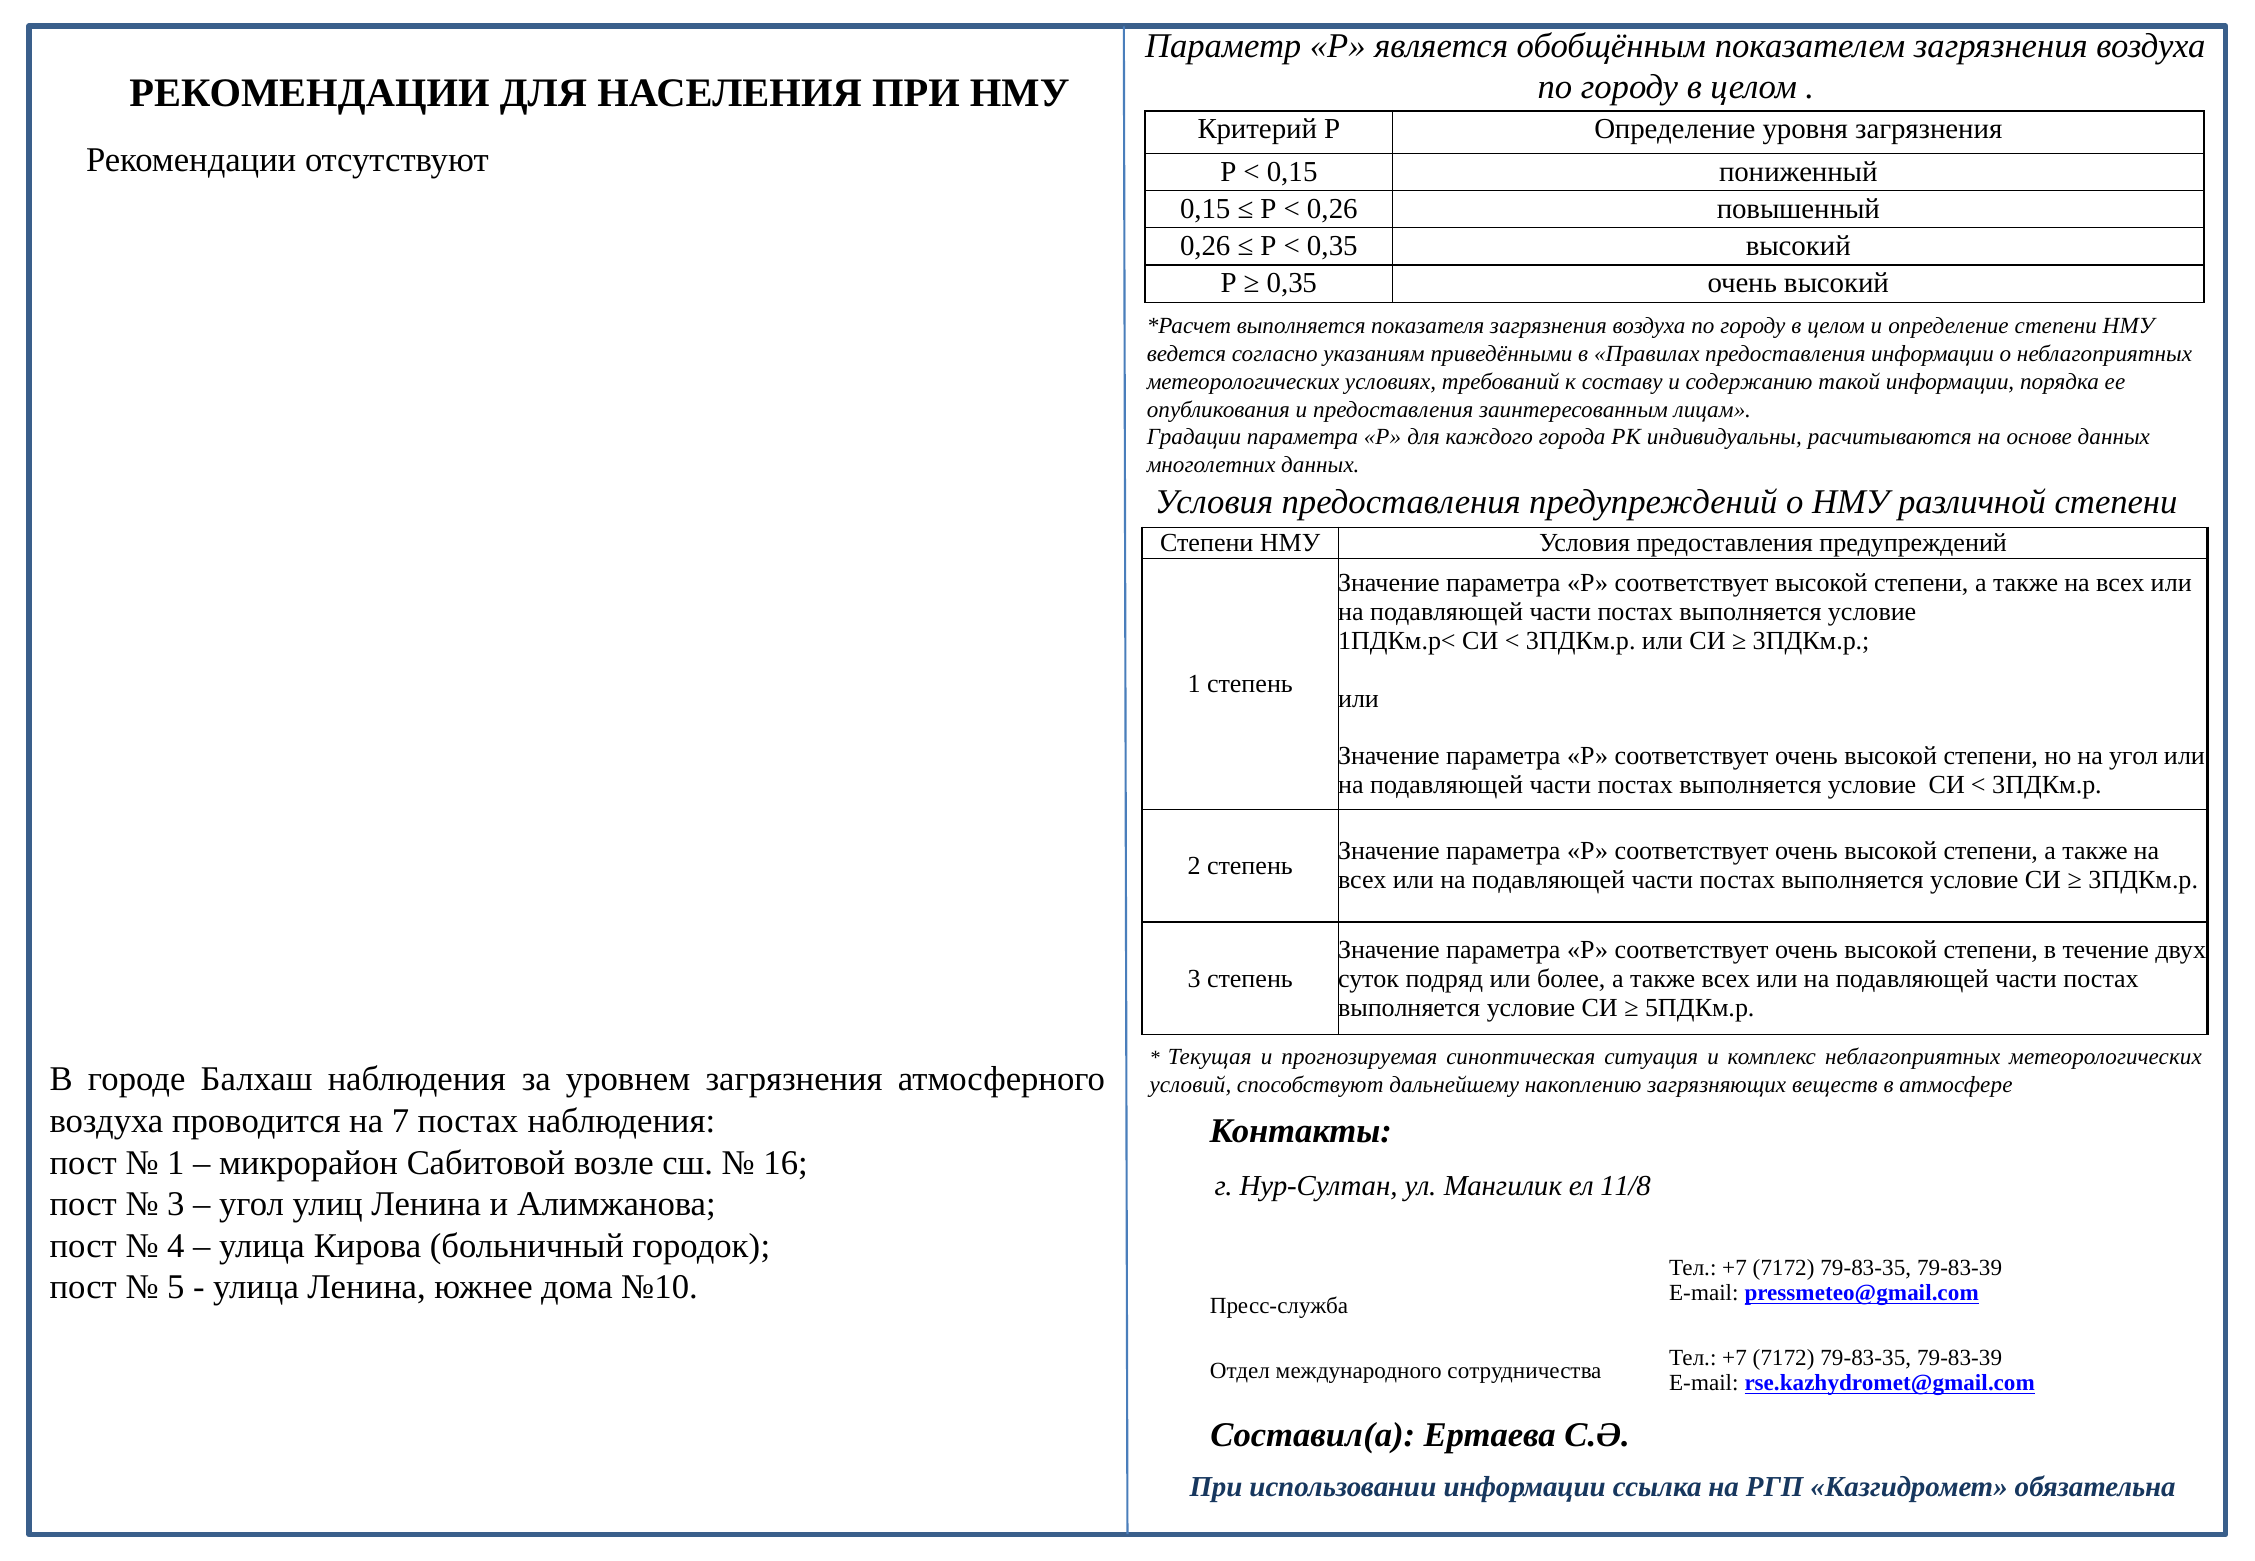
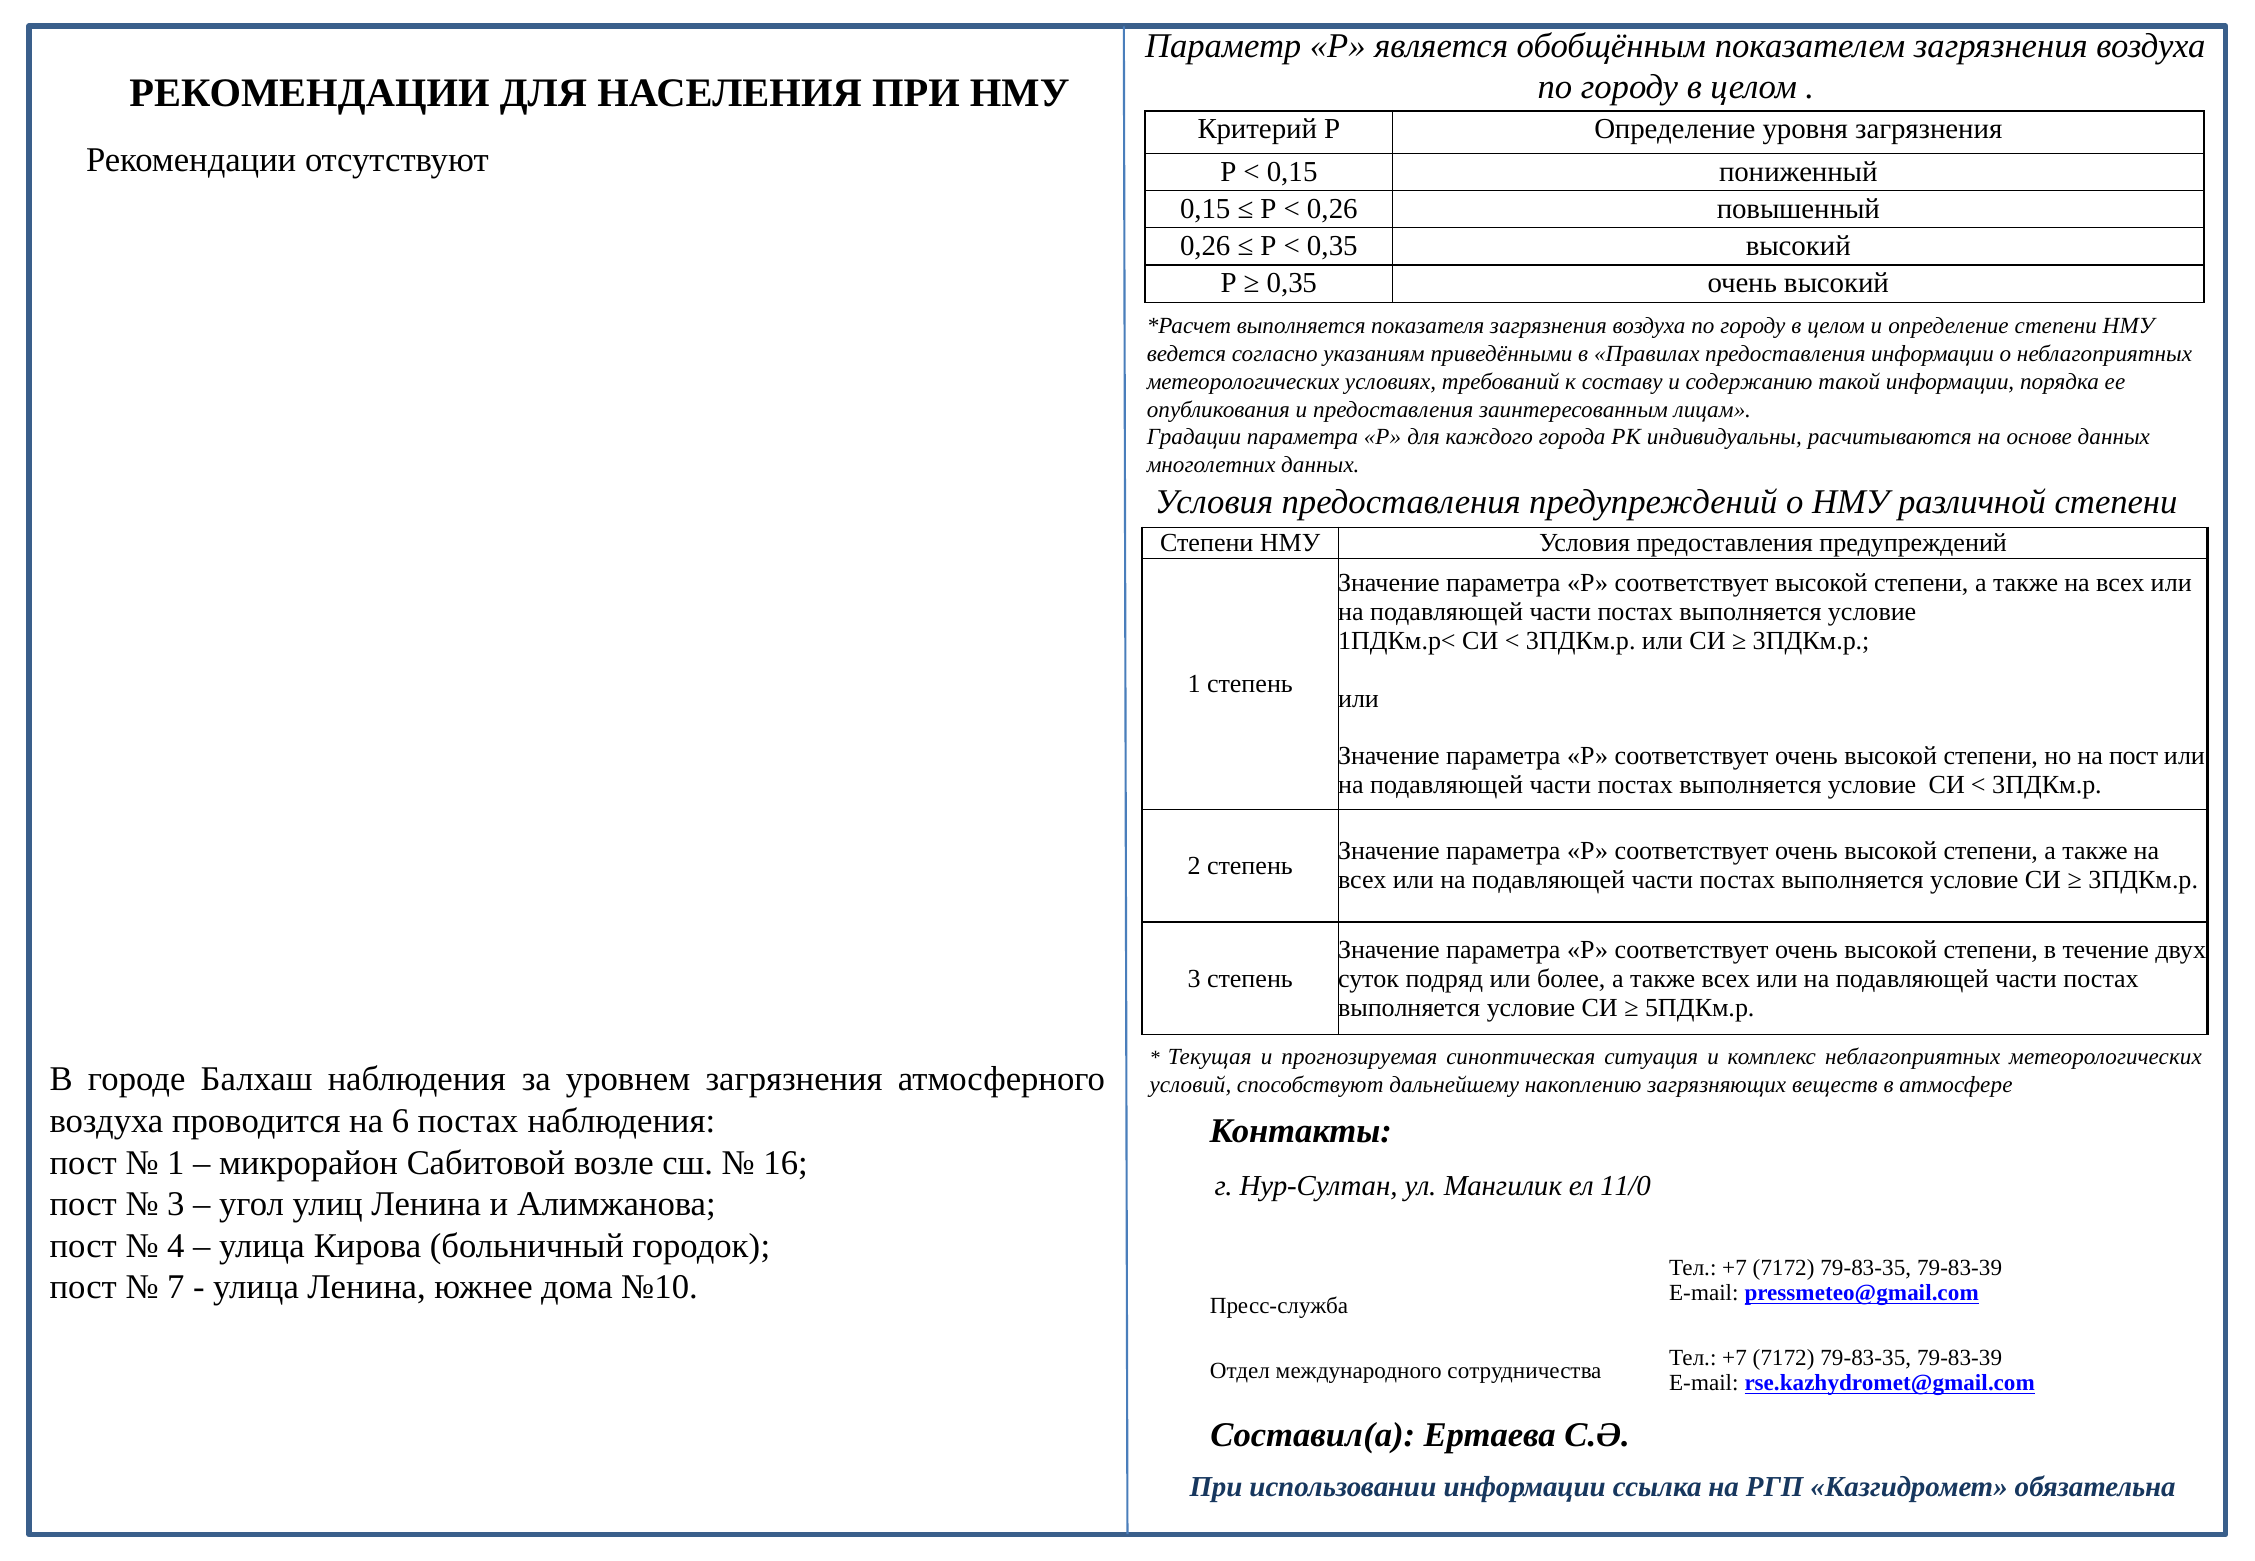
на угол: угол -> пост
7: 7 -> 6
11/8: 11/8 -> 11/0
5: 5 -> 7
